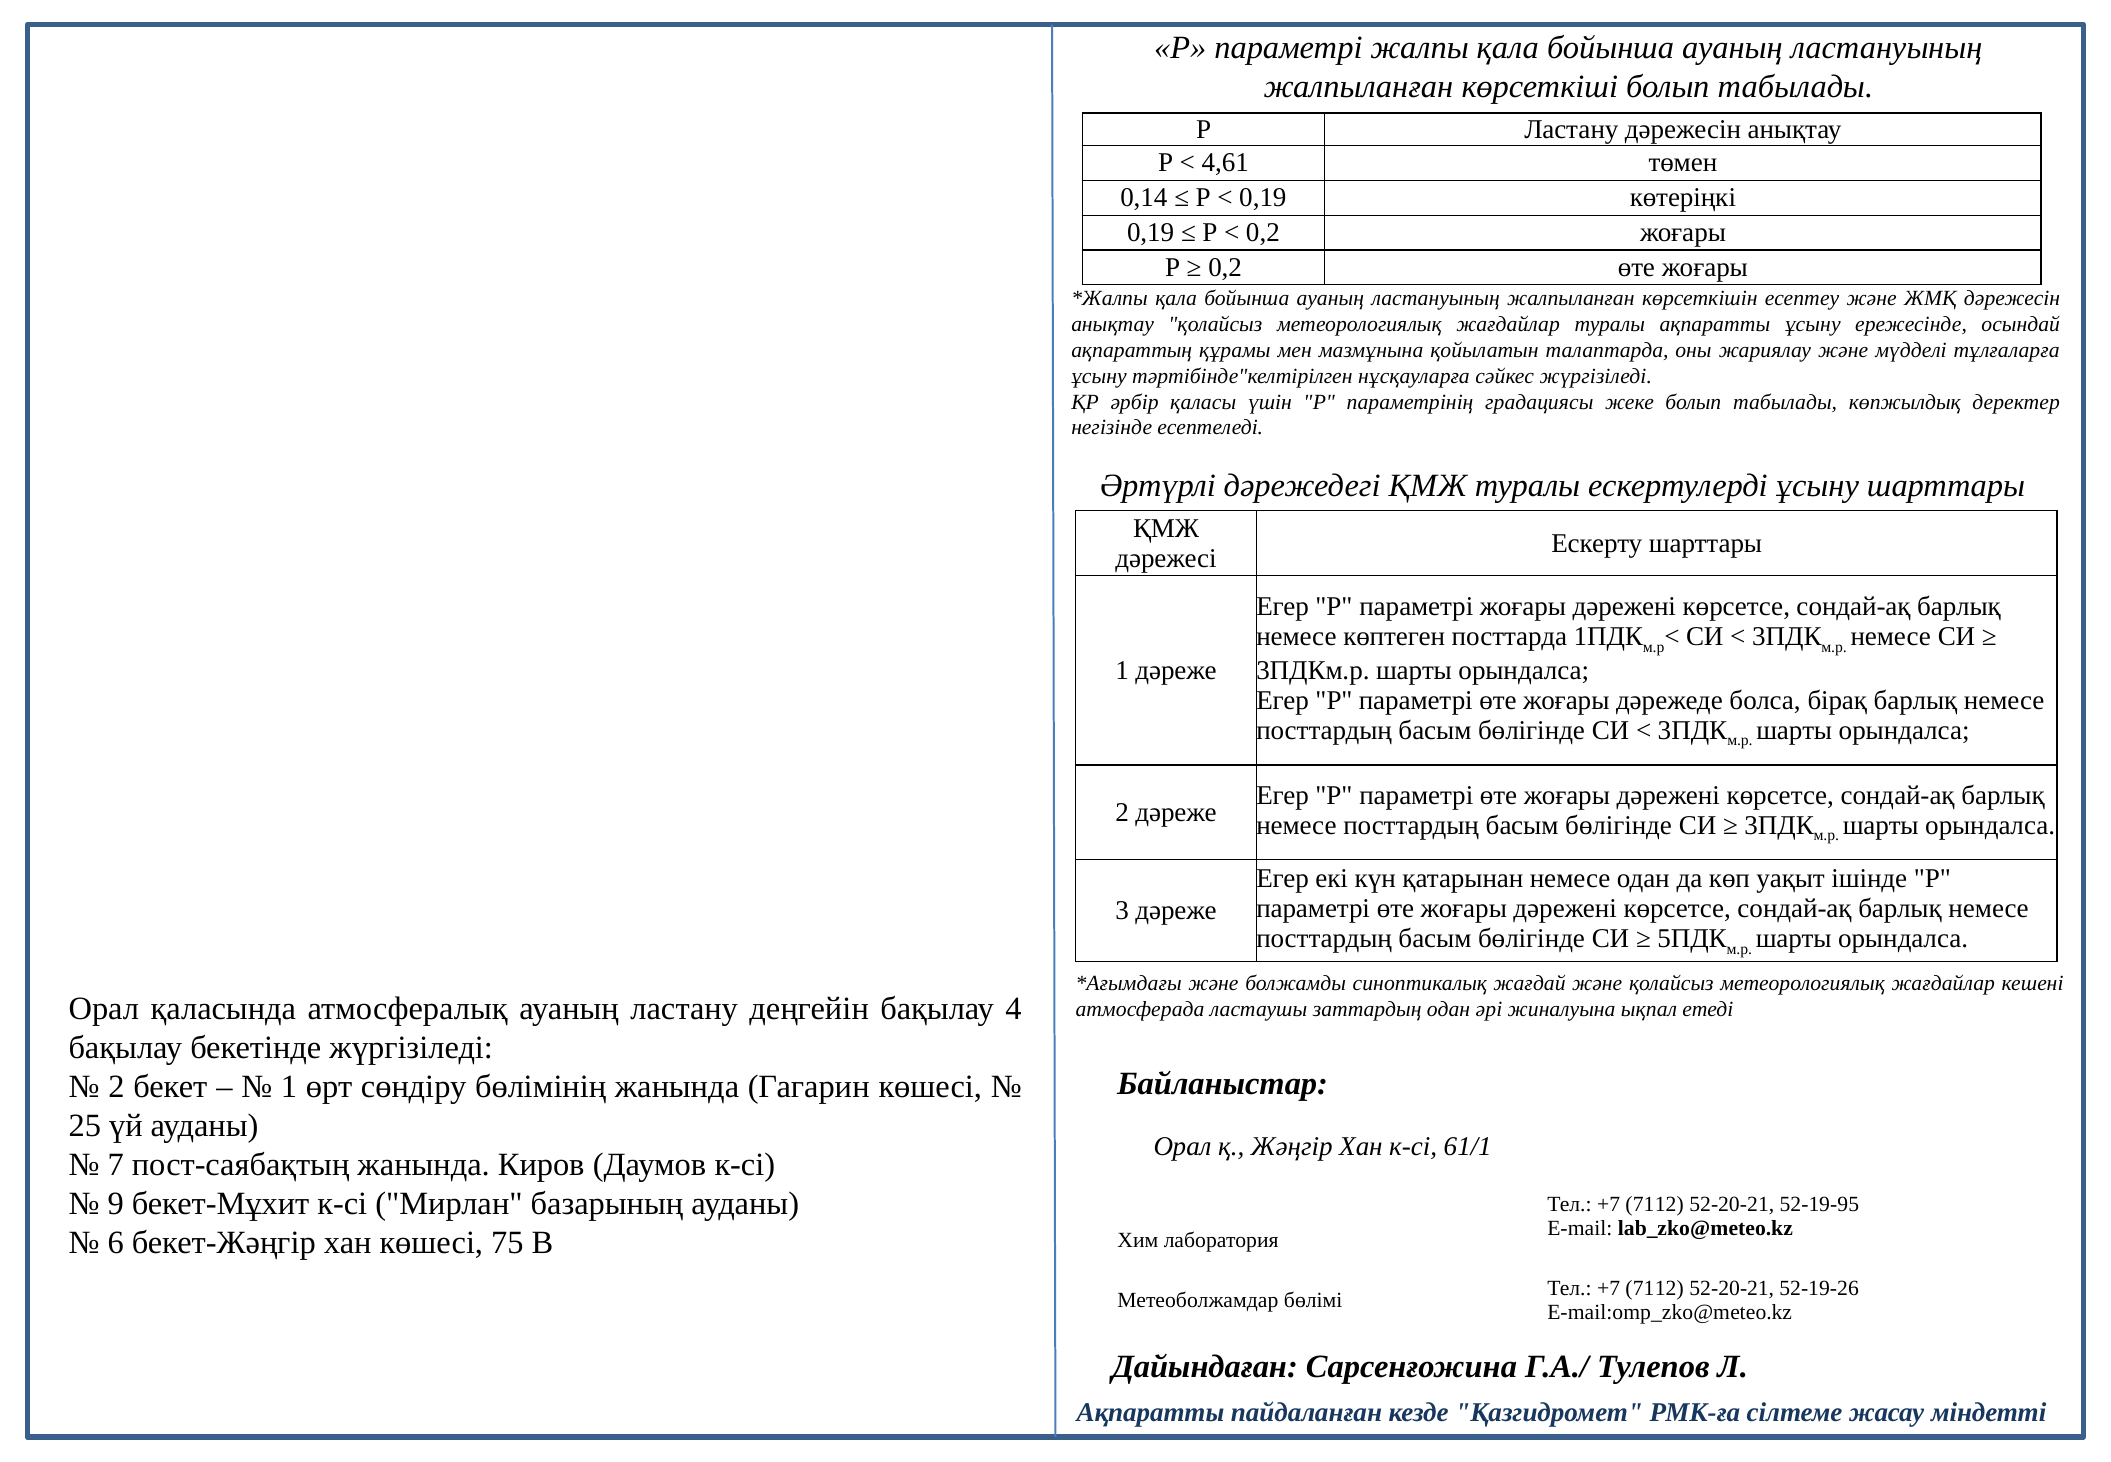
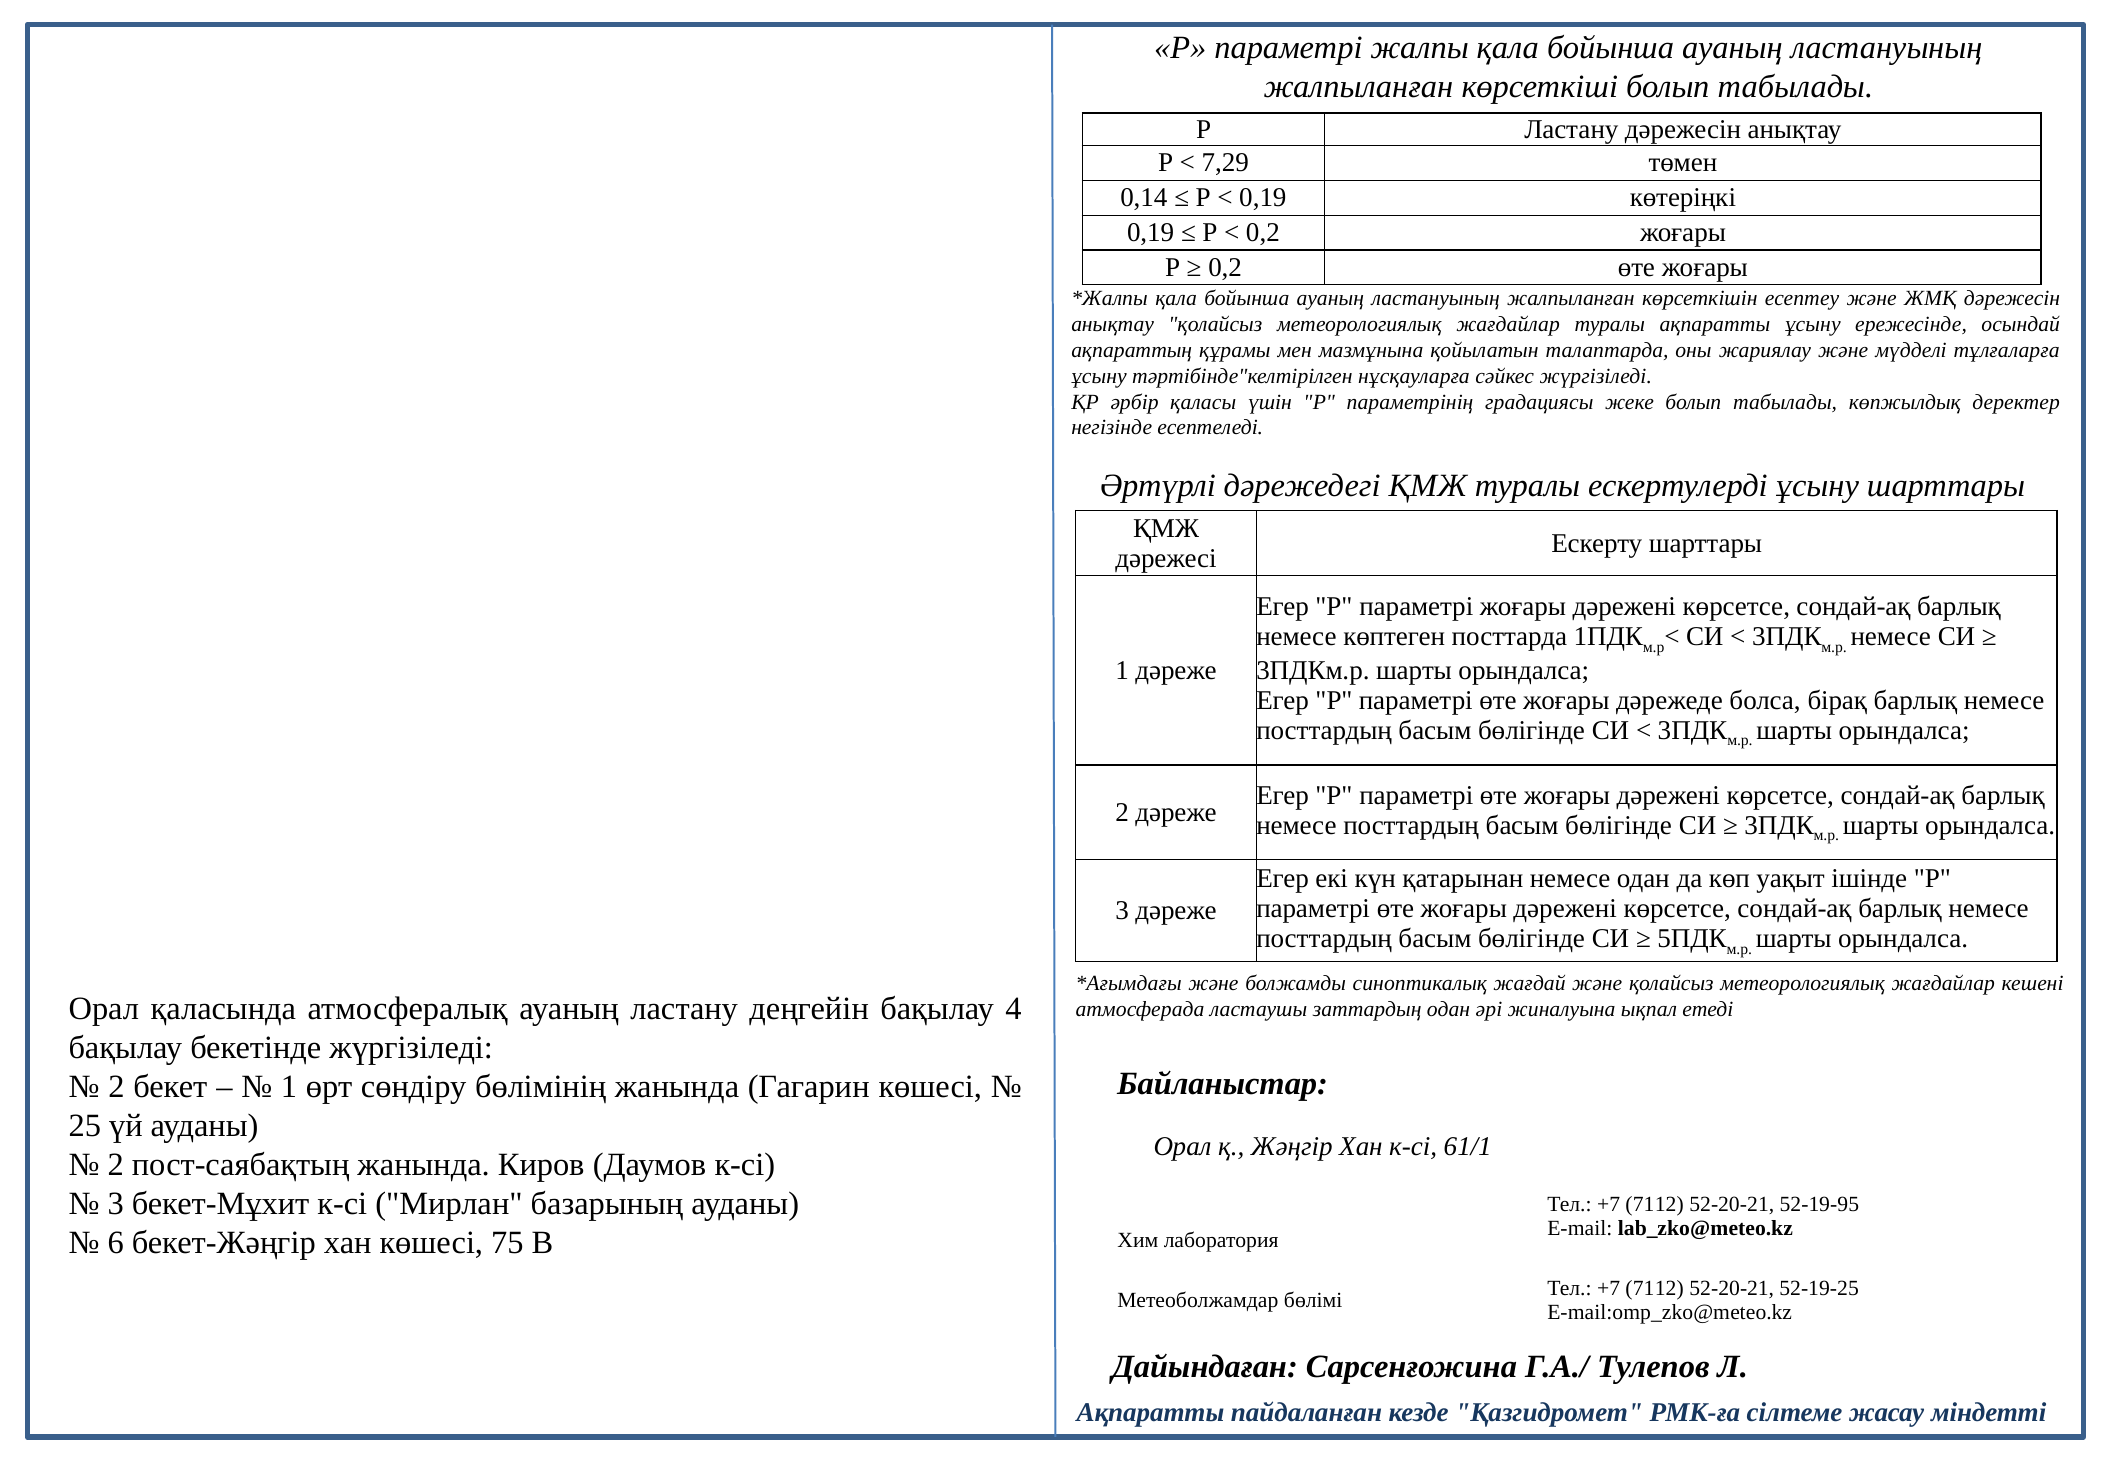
4,61: 4,61 -> 7,29
7 at (116, 1165): 7 -> 2
9 at (116, 1204): 9 -> 3
52-19-26: 52-19-26 -> 52-19-25
